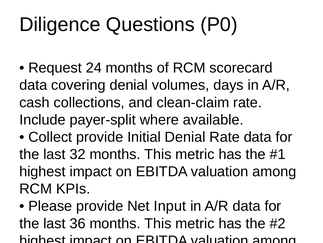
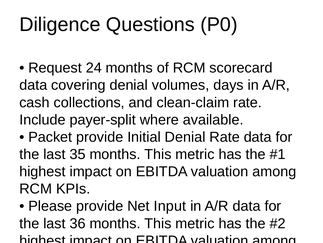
Collect at (50, 137): Collect -> Packet
32: 32 -> 35
